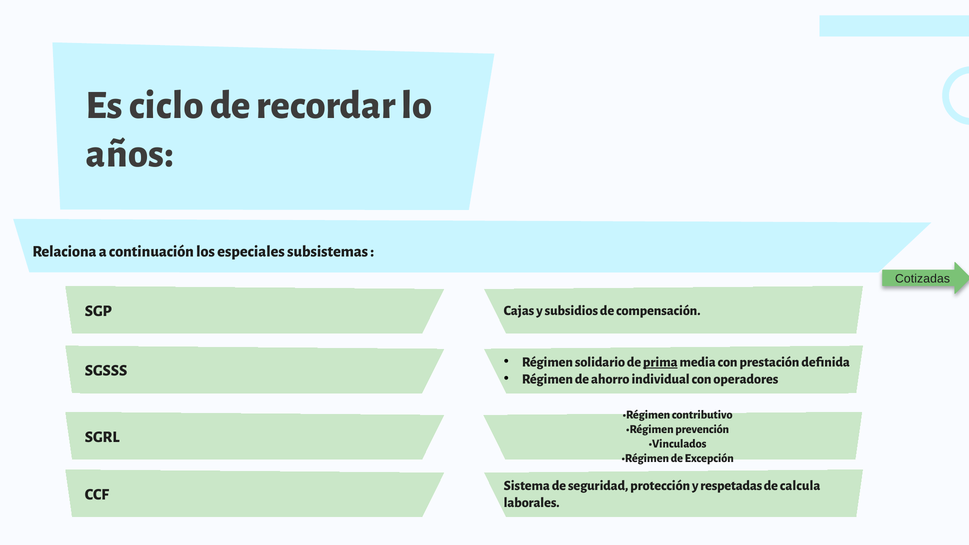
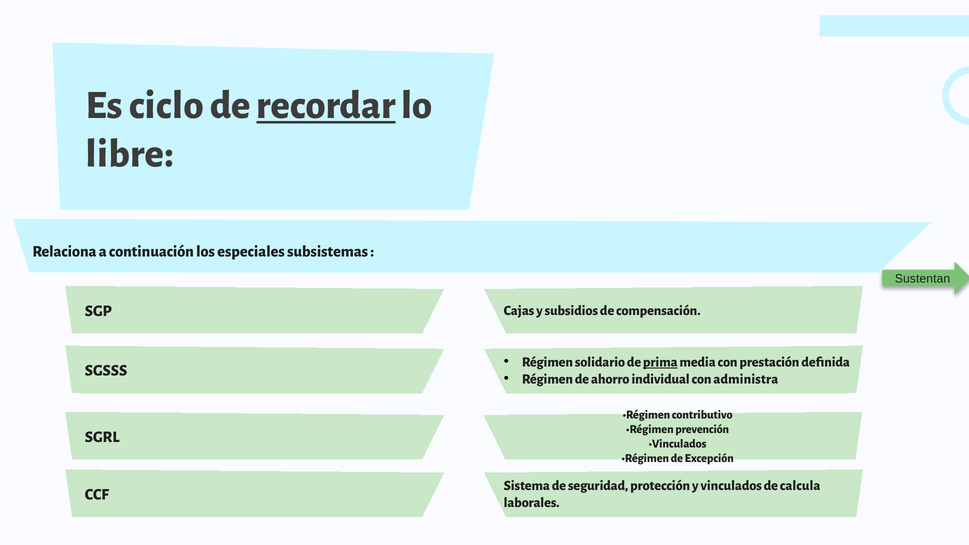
recordar underline: none -> present
años: años -> libre
Cotizadas: Cotizadas -> Sustentan
operadores: operadores -> administra
y respetadas: respetadas -> vinculados
